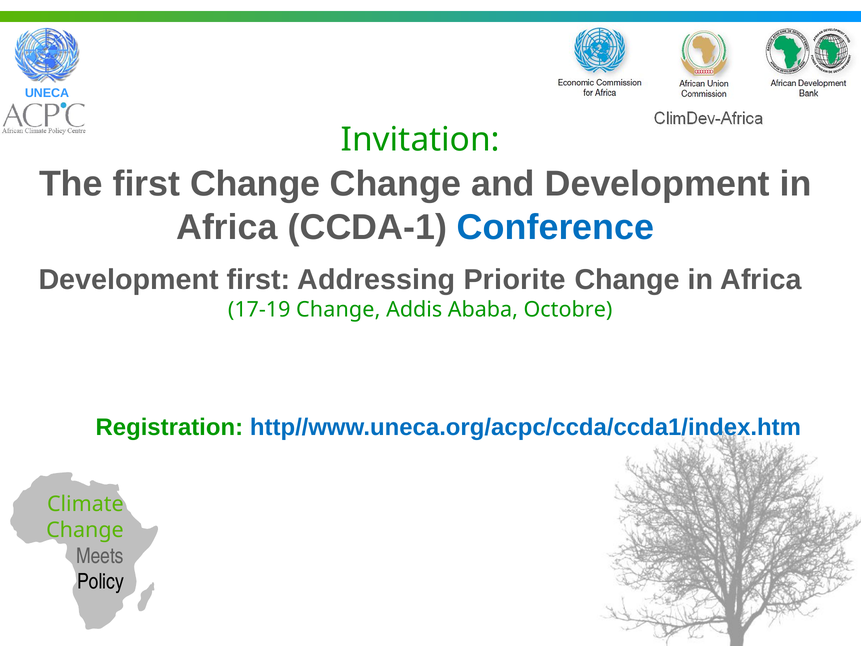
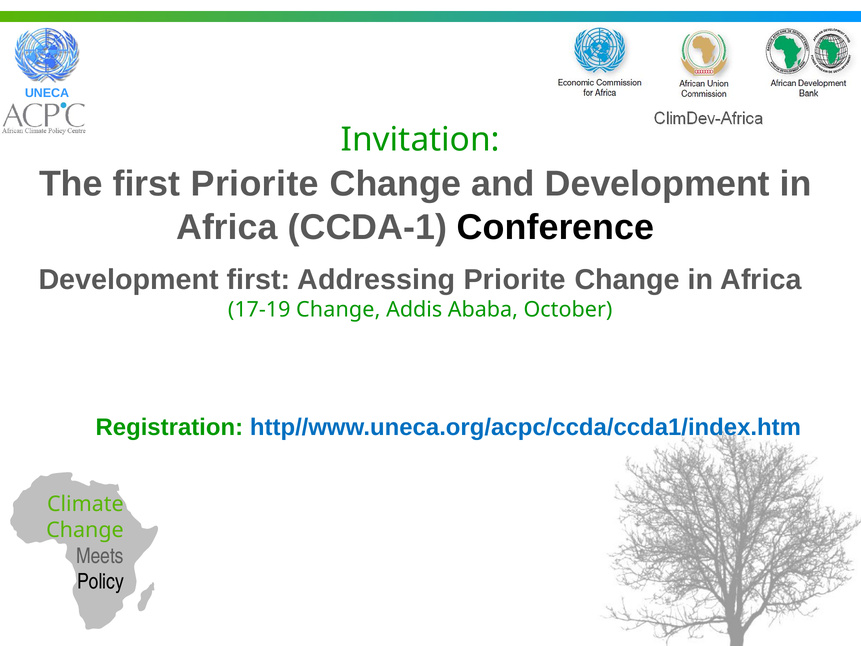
first Change: Change -> Priorite
Conference colour: blue -> black
Octobre: Octobre -> October
